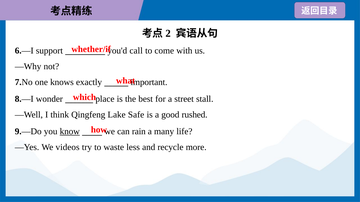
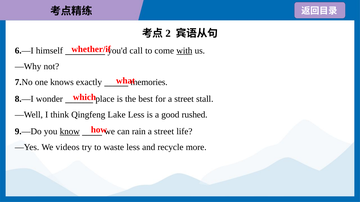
support: support -> himself
with underline: none -> present
important: important -> memories
Lake Safe: Safe -> Less
many at (164, 132): many -> street
